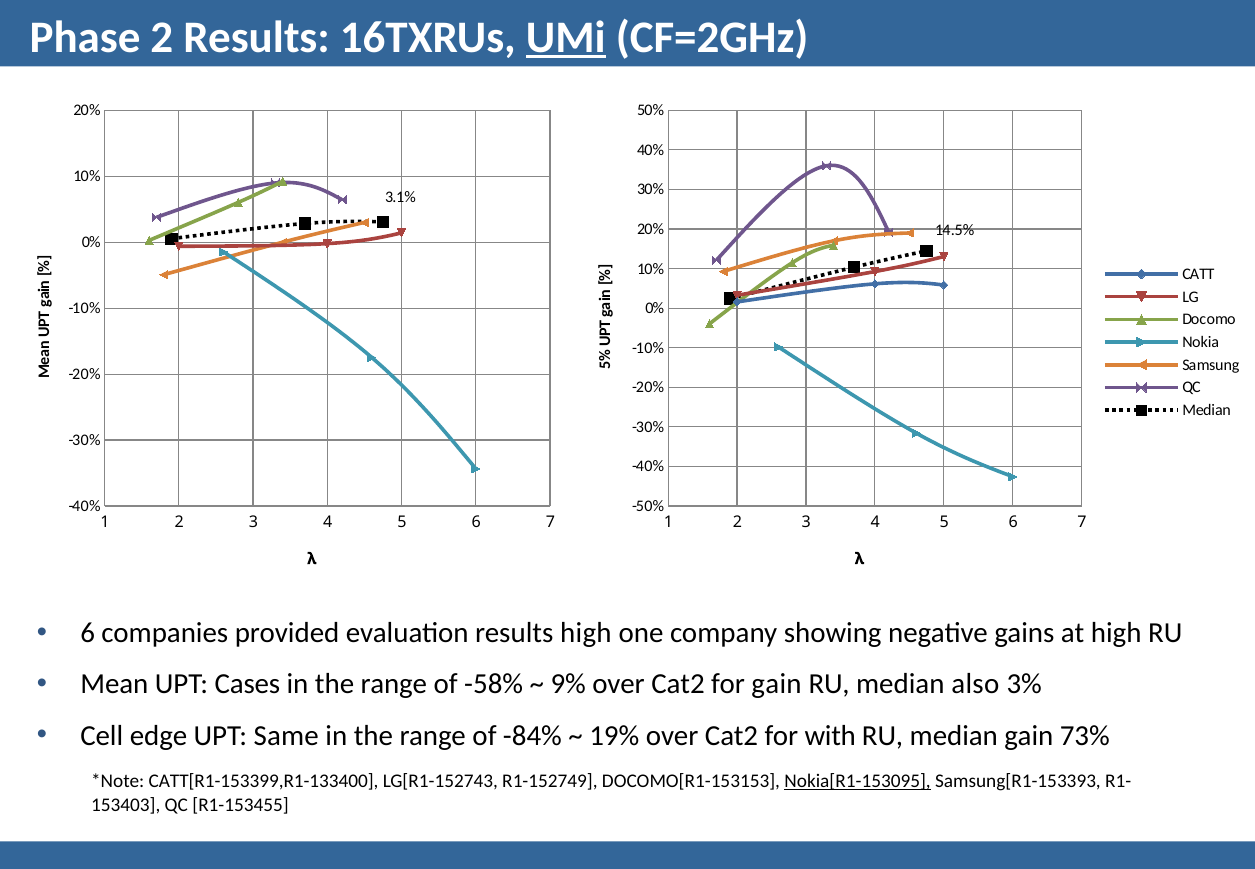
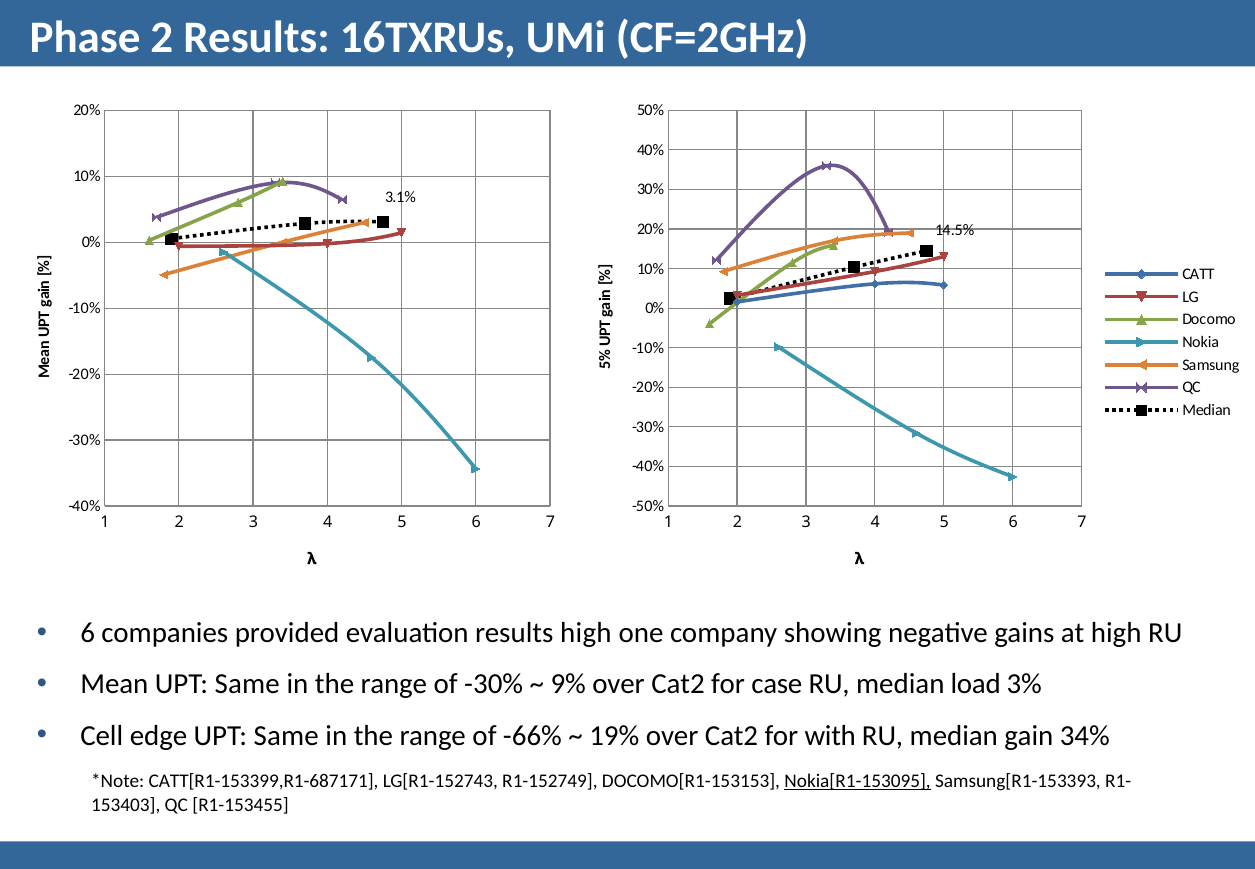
UMi underline: present -> none
Mean UPT Cases: Cases -> Same
of -58%: -58% -> -30%
for gain: gain -> case
also: also -> load
-84%: -84% -> -66%
73%: 73% -> 34%
CATT[R1-153399,R1-133400: CATT[R1-153399,R1-133400 -> CATT[R1-153399,R1-687171
